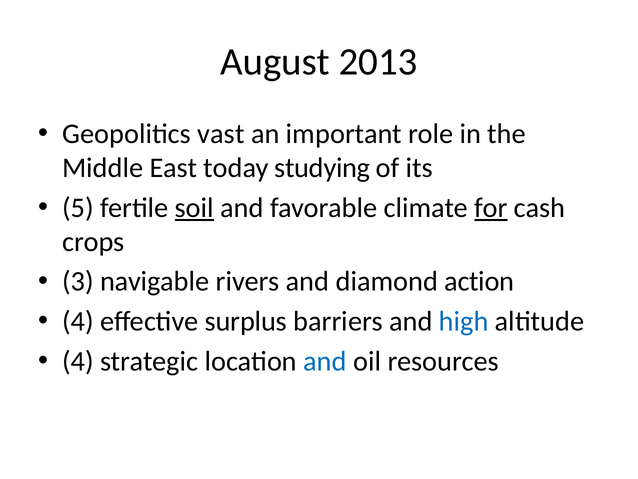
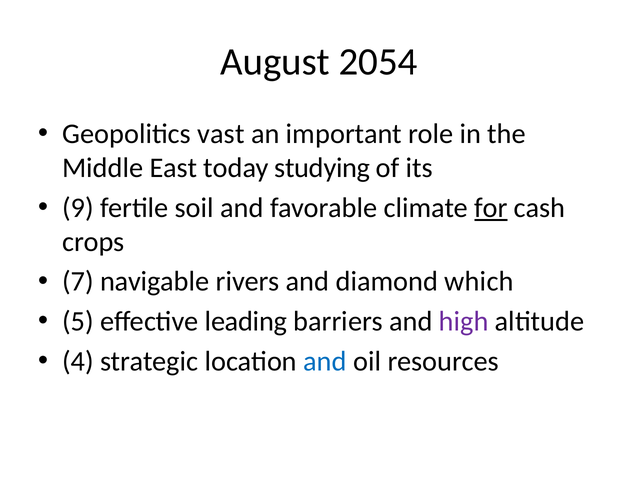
2013: 2013 -> 2054
5: 5 -> 9
soil underline: present -> none
3: 3 -> 7
action: action -> which
4 at (78, 321): 4 -> 5
surplus: surplus -> leading
high colour: blue -> purple
